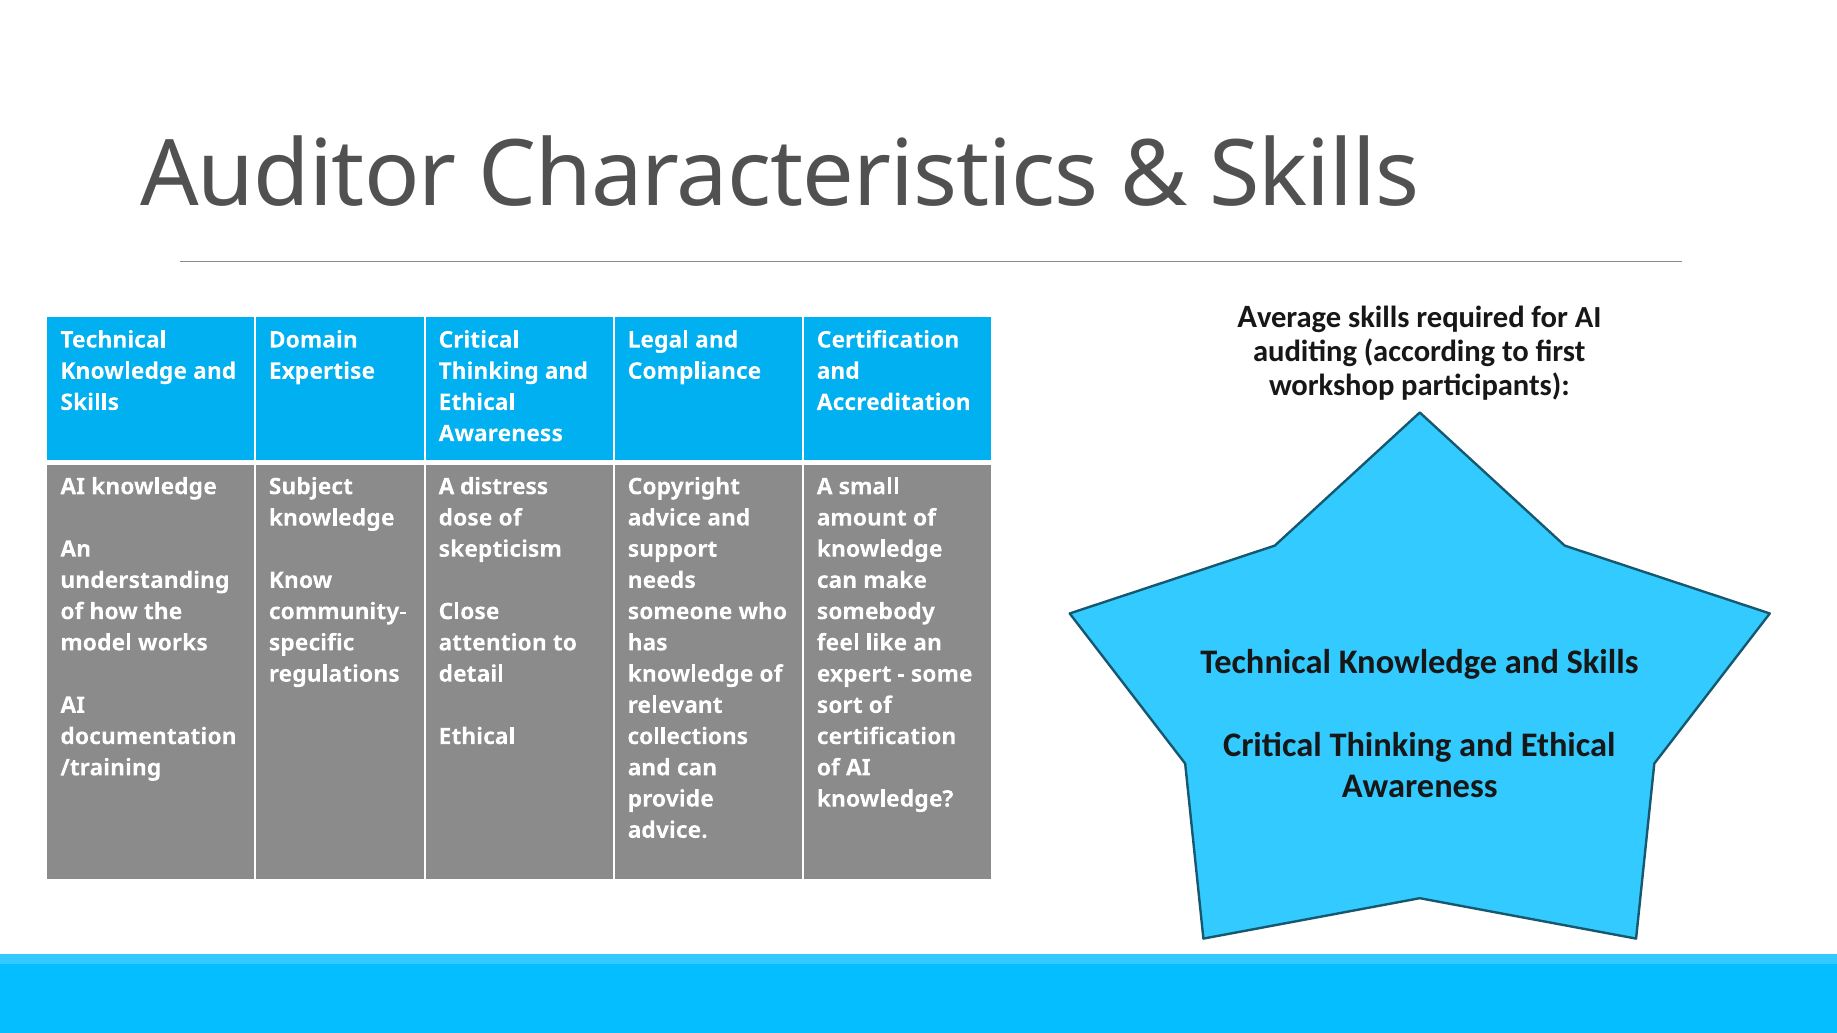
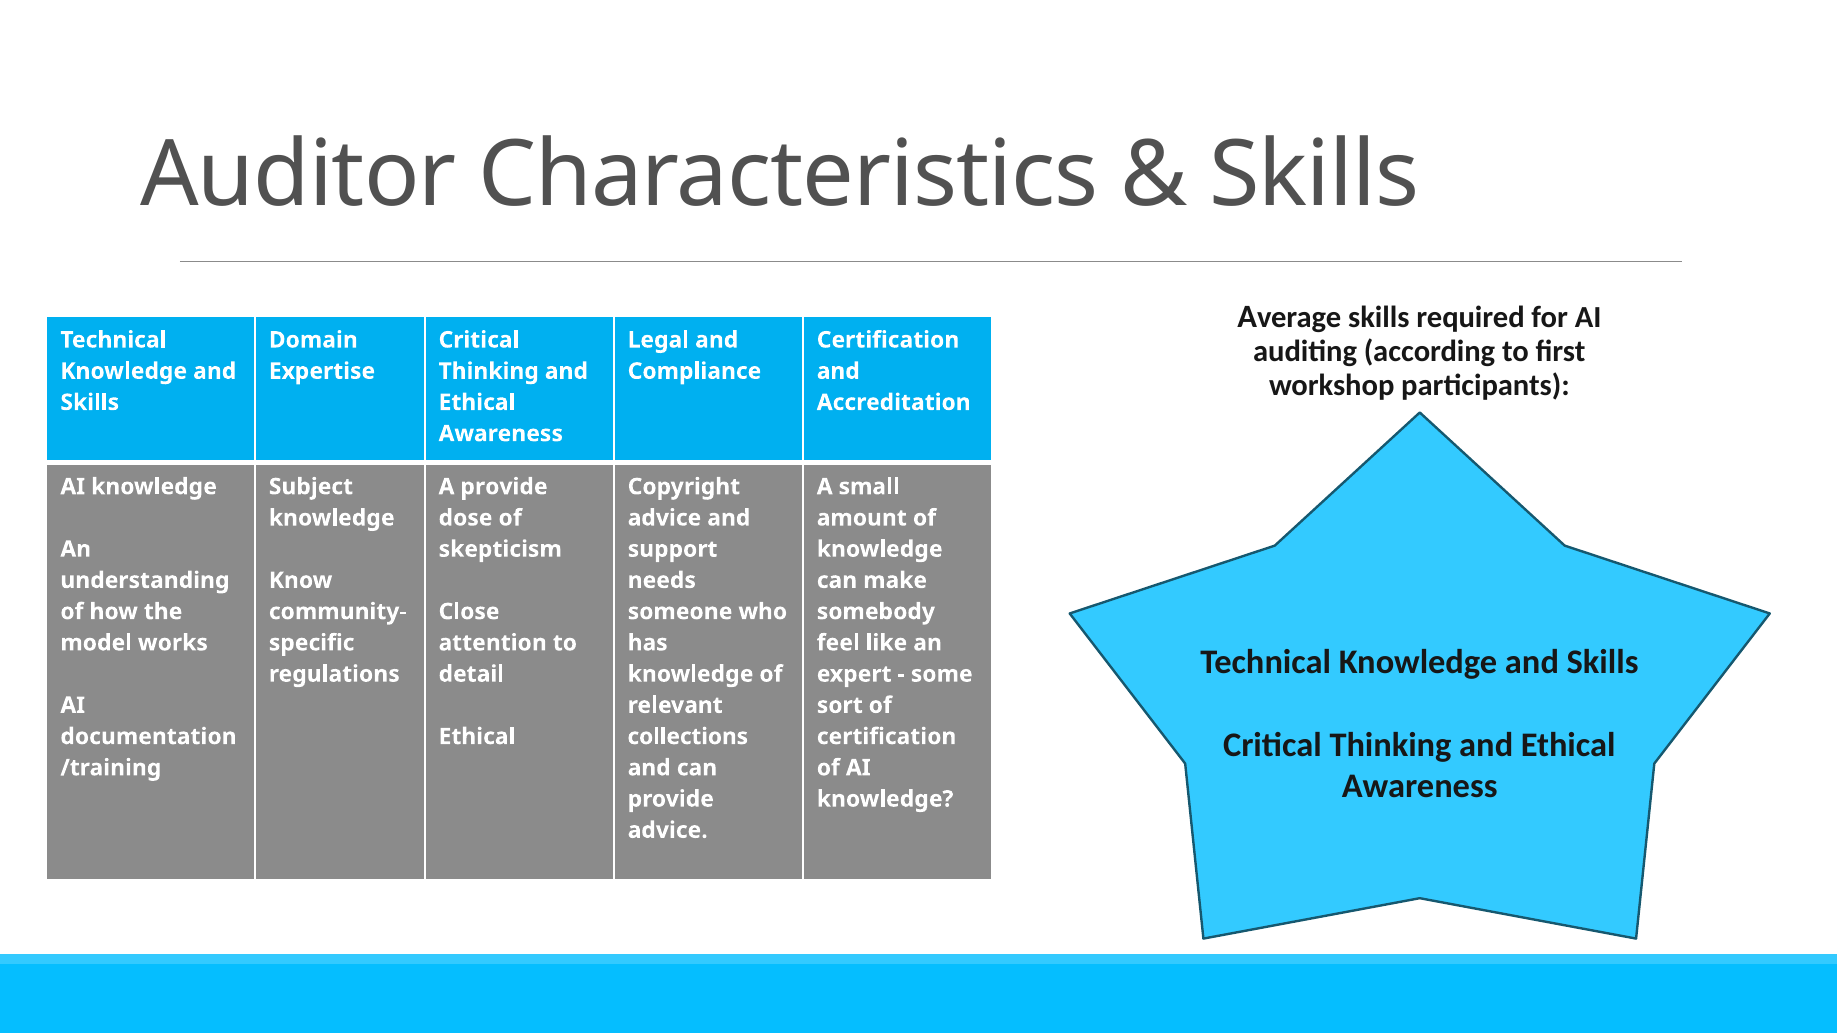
A distress: distress -> provide
